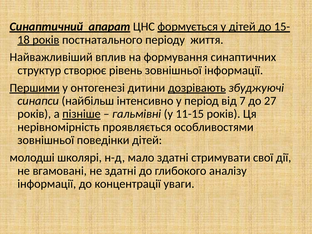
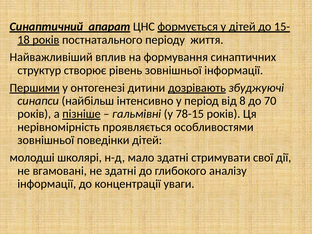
7: 7 -> 8
27: 27 -> 70
11-15: 11-15 -> 78-15
